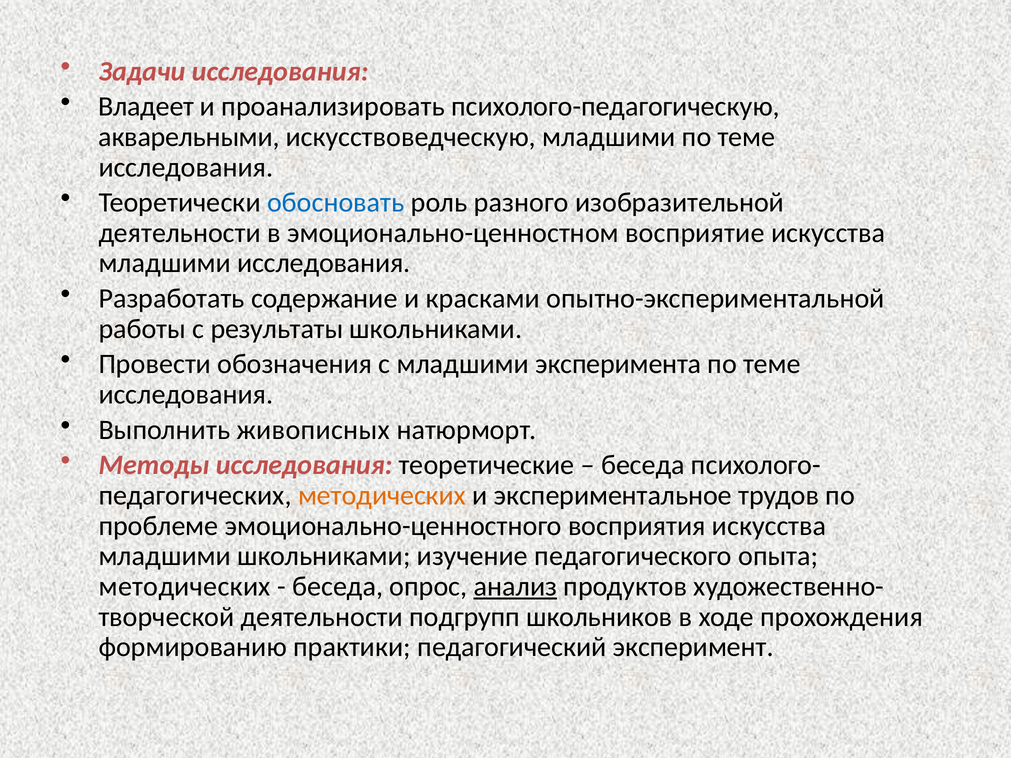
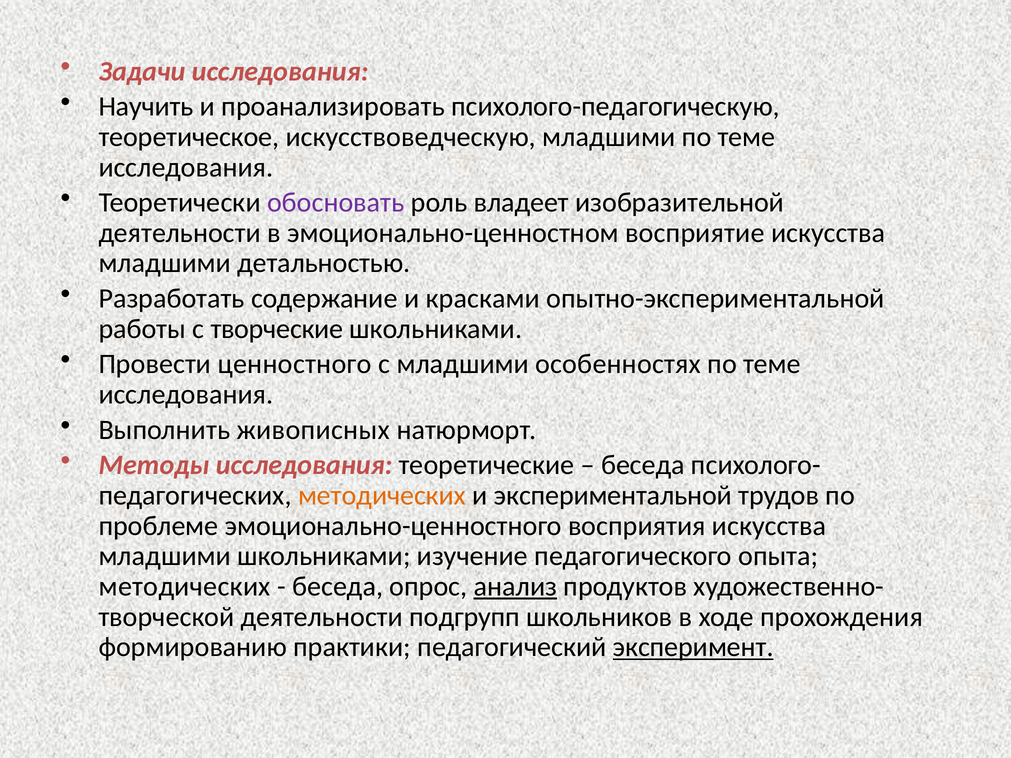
Владеет: Владеет -> Научить
акварельными: акварельными -> теоретическое
обосновать colour: blue -> purple
разного: разного -> владеет
младшими исследования: исследования -> детальностью
результаты: результаты -> творческие
обозначения: обозначения -> ценностного
эксперимента: эксперимента -> особенностях
экспериментальное: экспериментальное -> экспериментальной
эксперимент underline: none -> present
